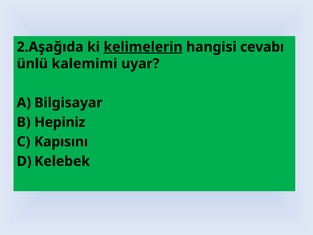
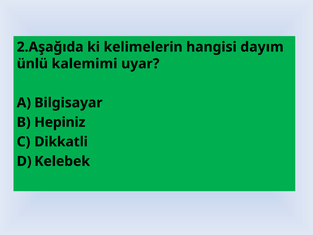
kelimelerin underline: present -> none
cevabı: cevabı -> dayım
Kapısını: Kapısını -> Dikkatli
